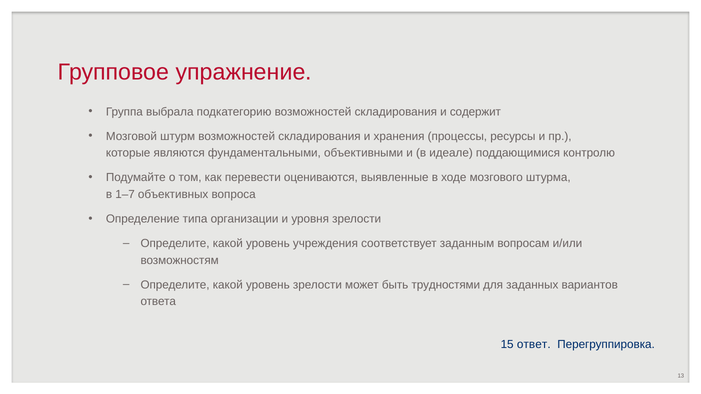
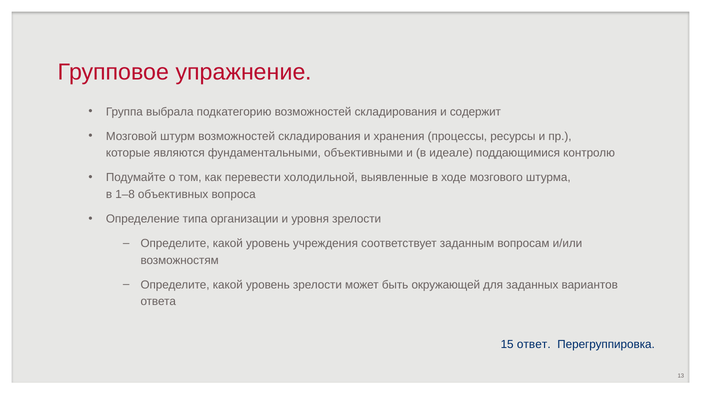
оцениваются: оцениваются -> холодильной
1–7: 1–7 -> 1–8
трудностями: трудностями -> окружающей
